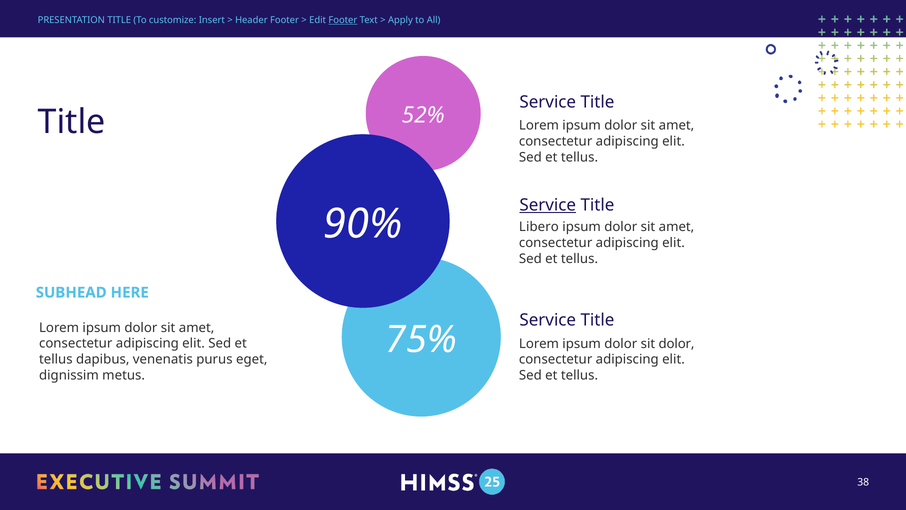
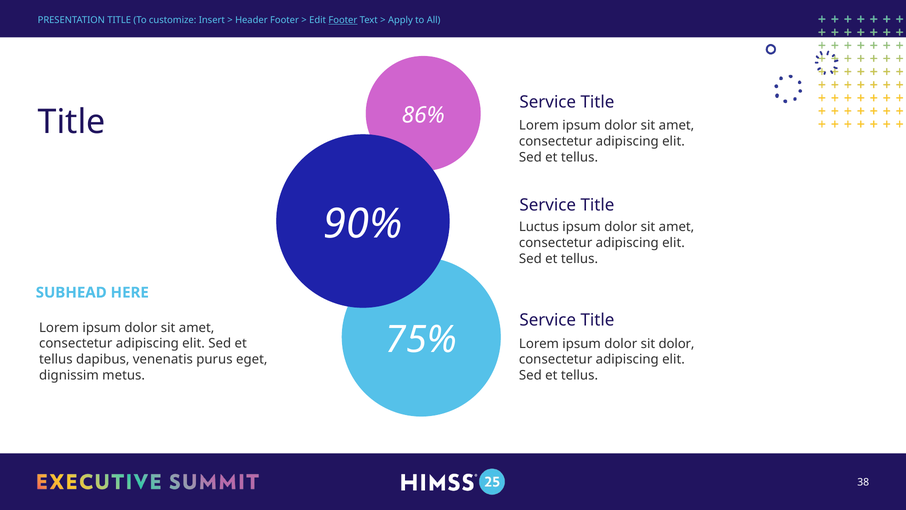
52%: 52% -> 86%
Service at (548, 205) underline: present -> none
Libero: Libero -> Luctus
